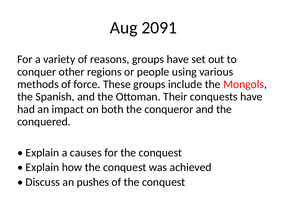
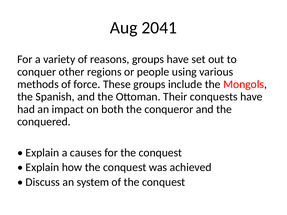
2091: 2091 -> 2041
pushes: pushes -> system
